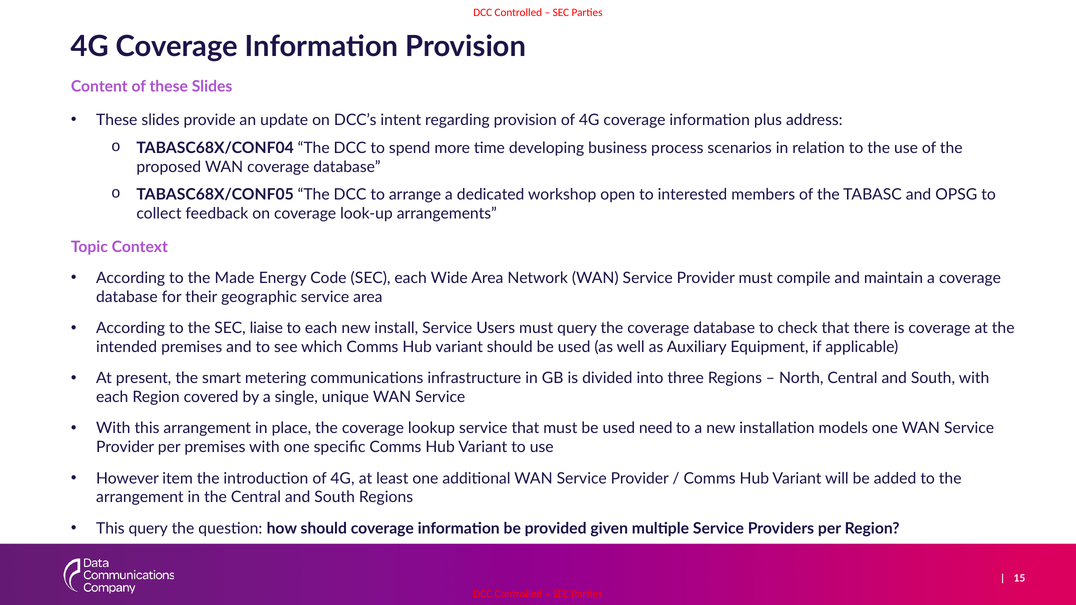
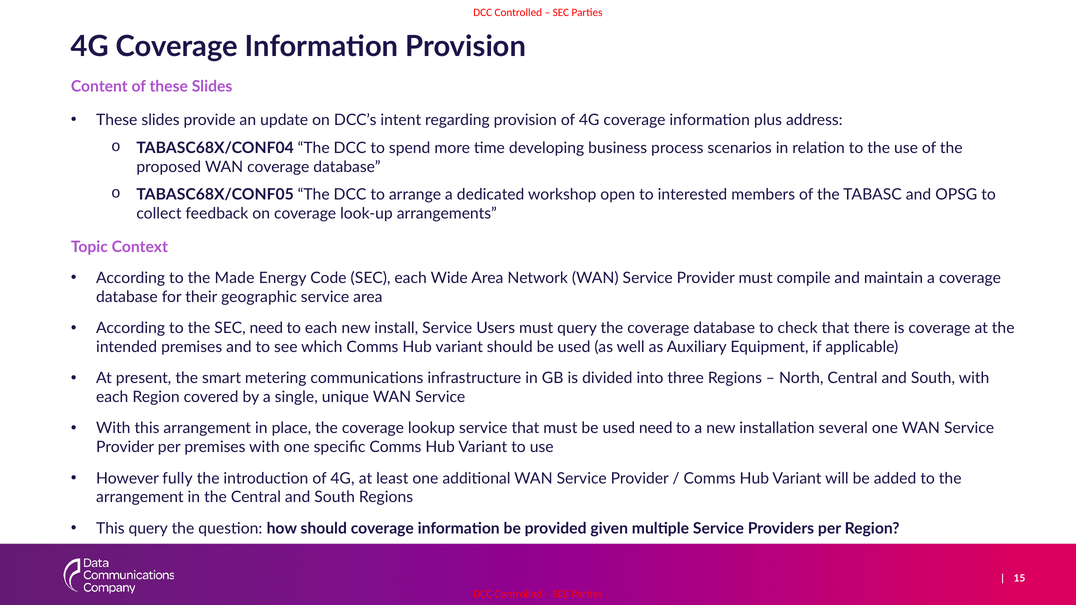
SEC liaise: liaise -> need
models: models -> several
item: item -> fully
